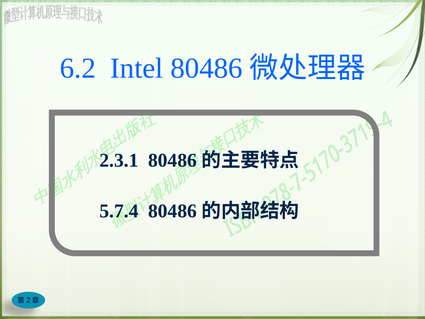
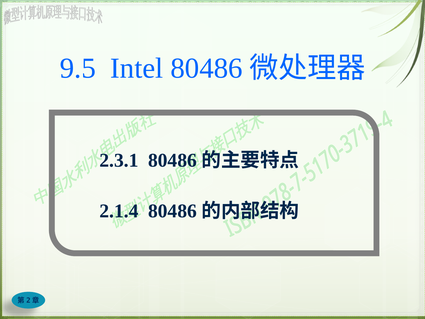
6.2: 6.2 -> 9.5
5.7.4: 5.7.4 -> 2.1.4
